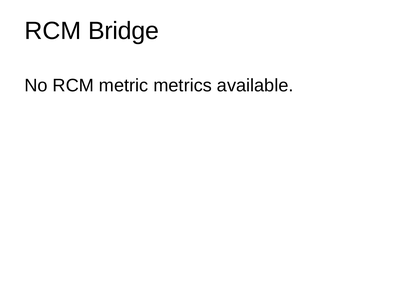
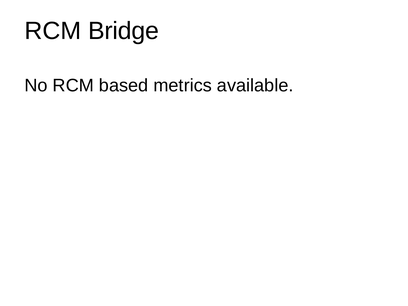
metric: metric -> based
